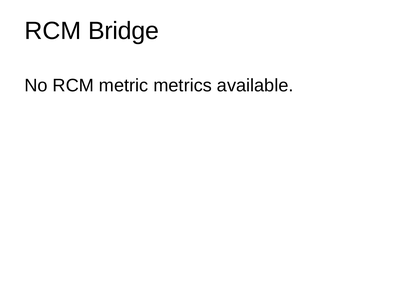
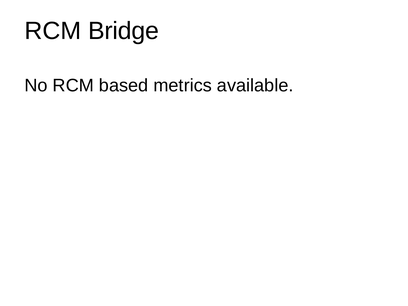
metric: metric -> based
